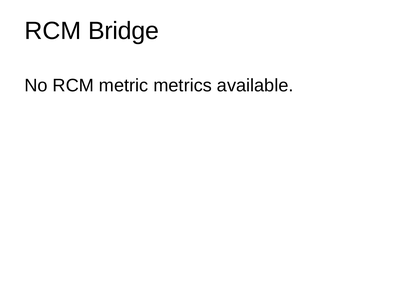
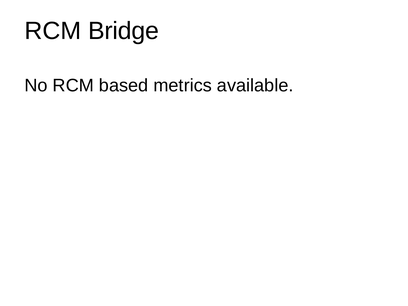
metric: metric -> based
